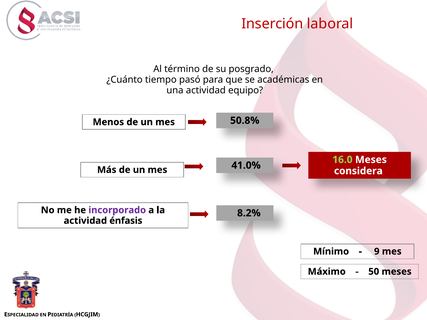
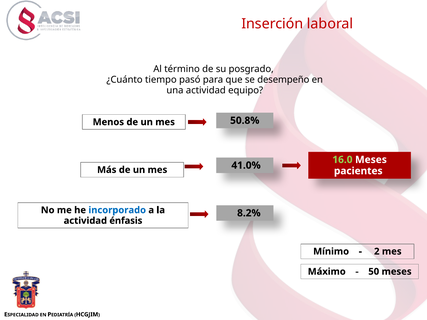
académicas: académicas -> desempeño
considera: considera -> pacientes
incorporado colour: purple -> blue
9: 9 -> 2
